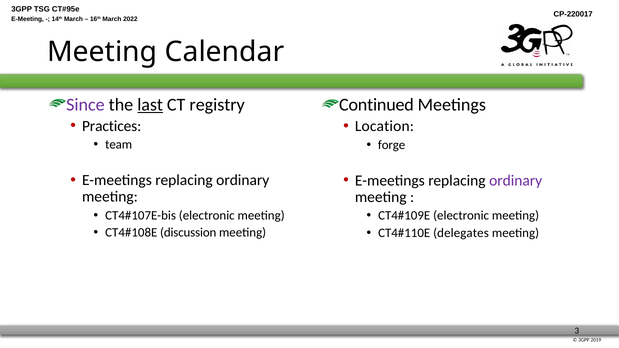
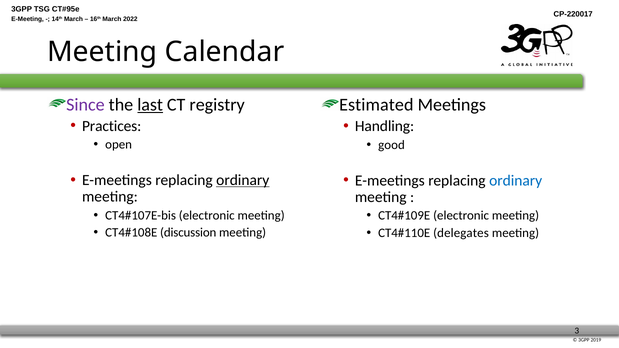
Continued: Continued -> Estimated
Location: Location -> Handling
team: team -> open
forge: forge -> good
ordinary at (243, 180) underline: none -> present
ordinary at (516, 181) colour: purple -> blue
